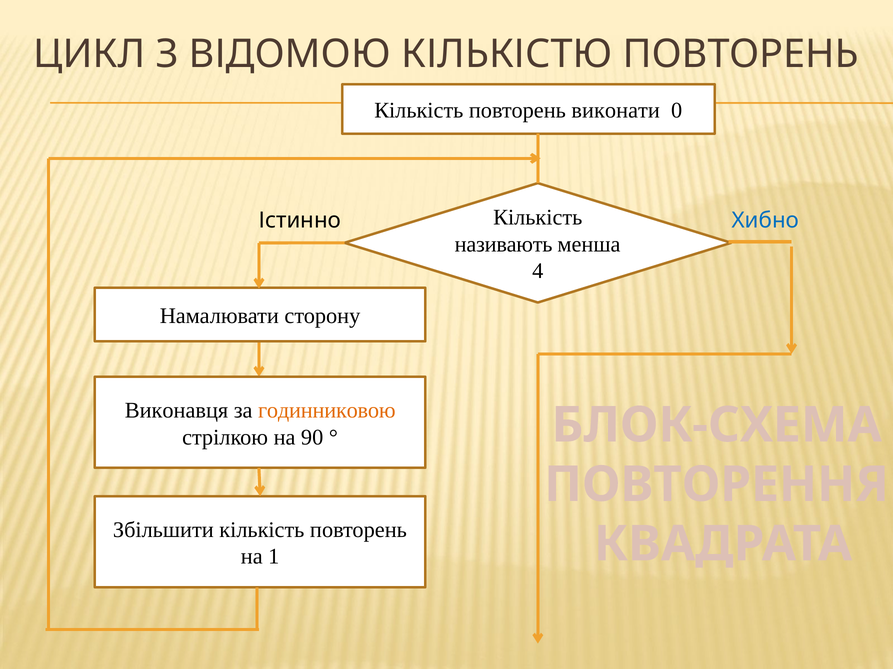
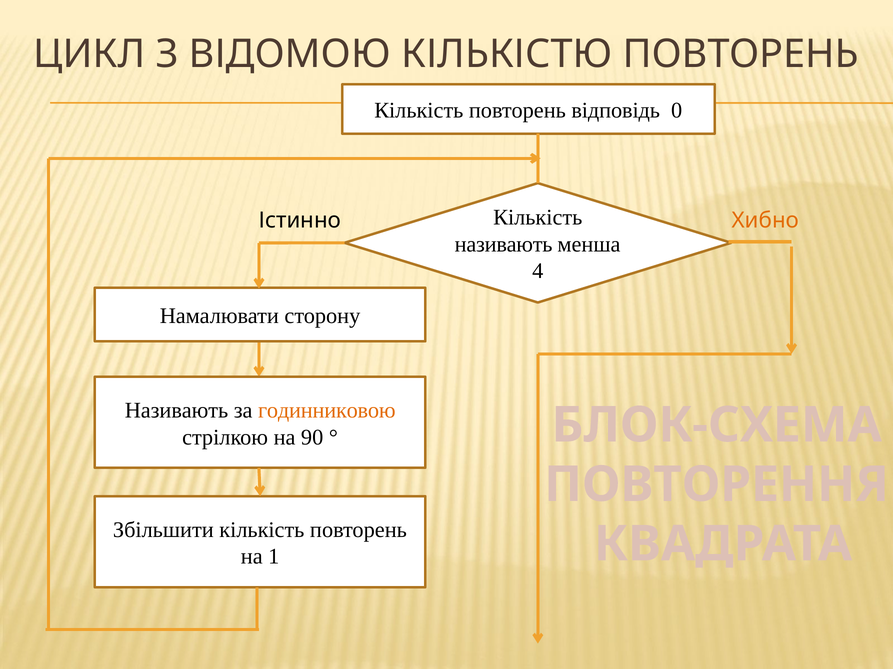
виконати: виконати -> відповідь
Хибно colour: blue -> orange
Виконавця at (176, 411): Виконавця -> Називають
